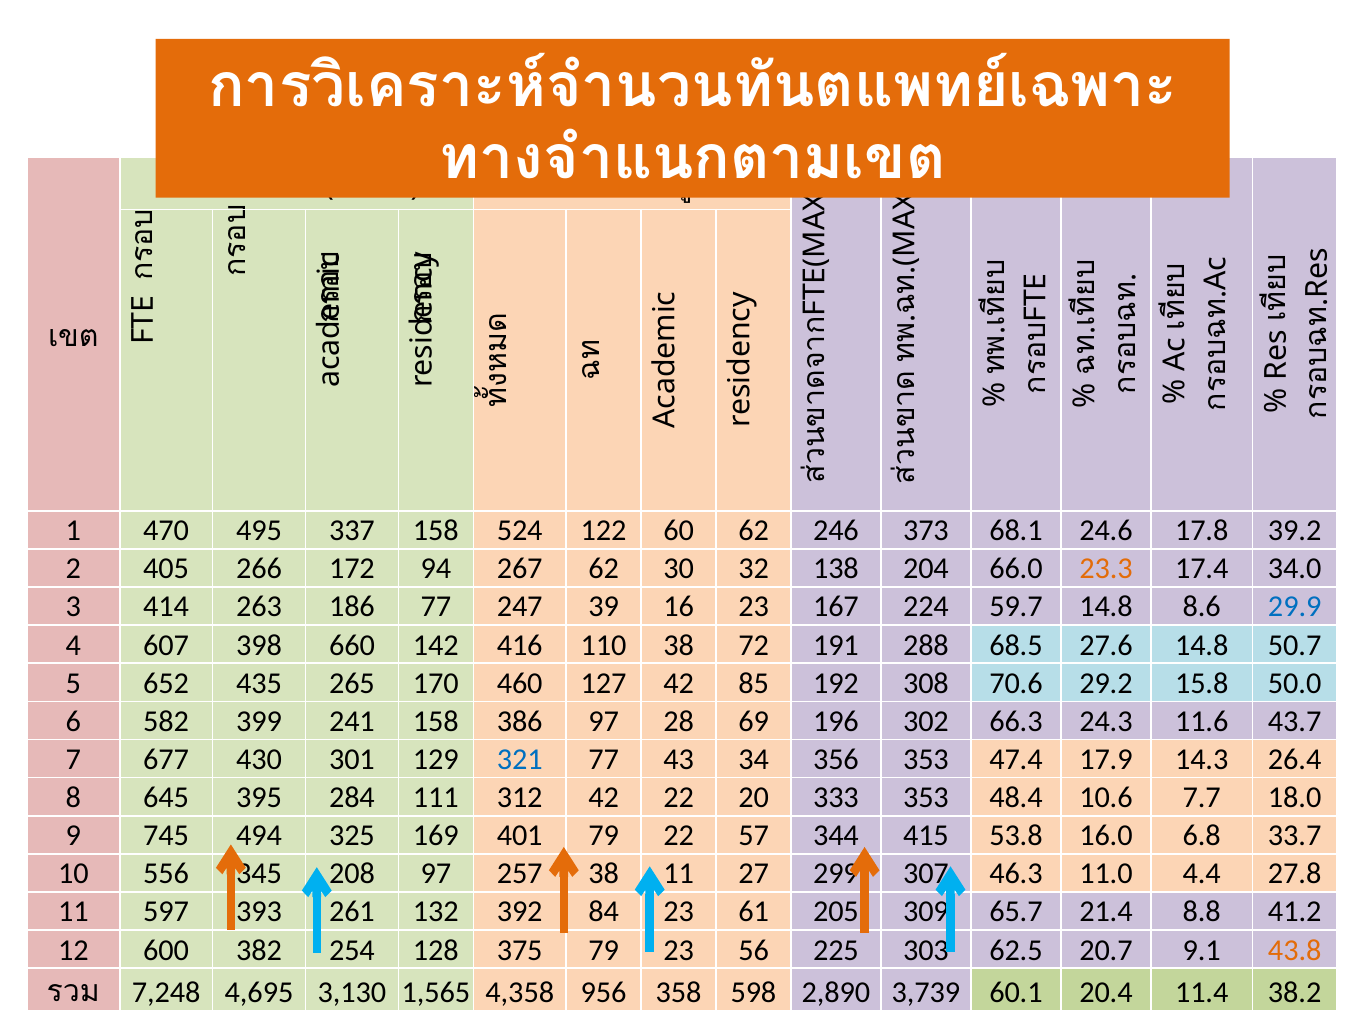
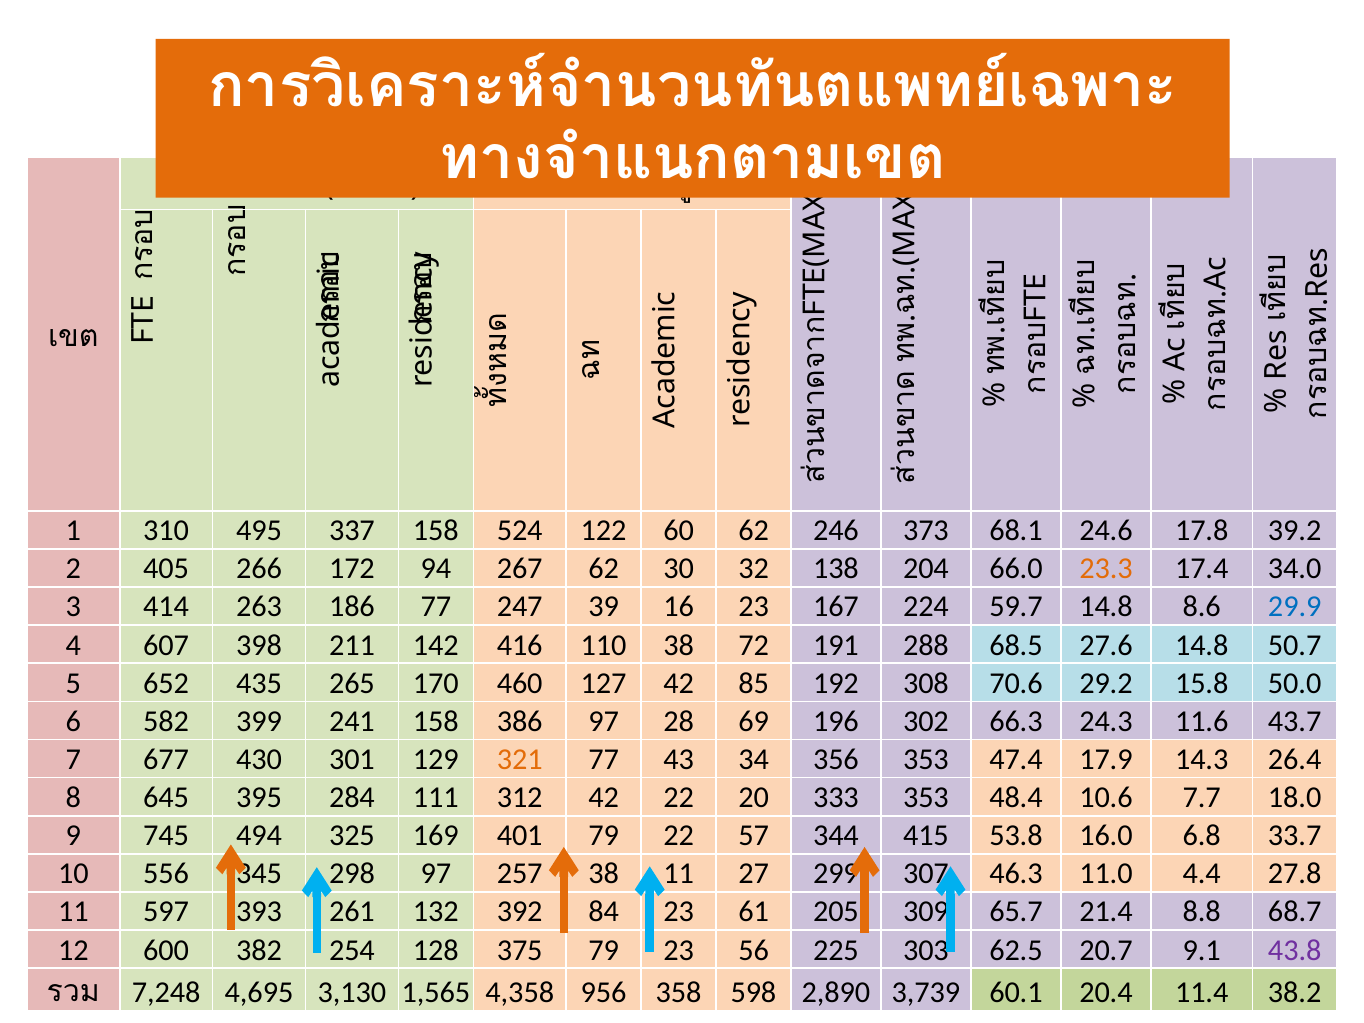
470: 470 -> 310
660: 660 -> 211
321 colour: blue -> orange
208: 208 -> 298
41.2: 41.2 -> 68.7
43.8 colour: orange -> purple
